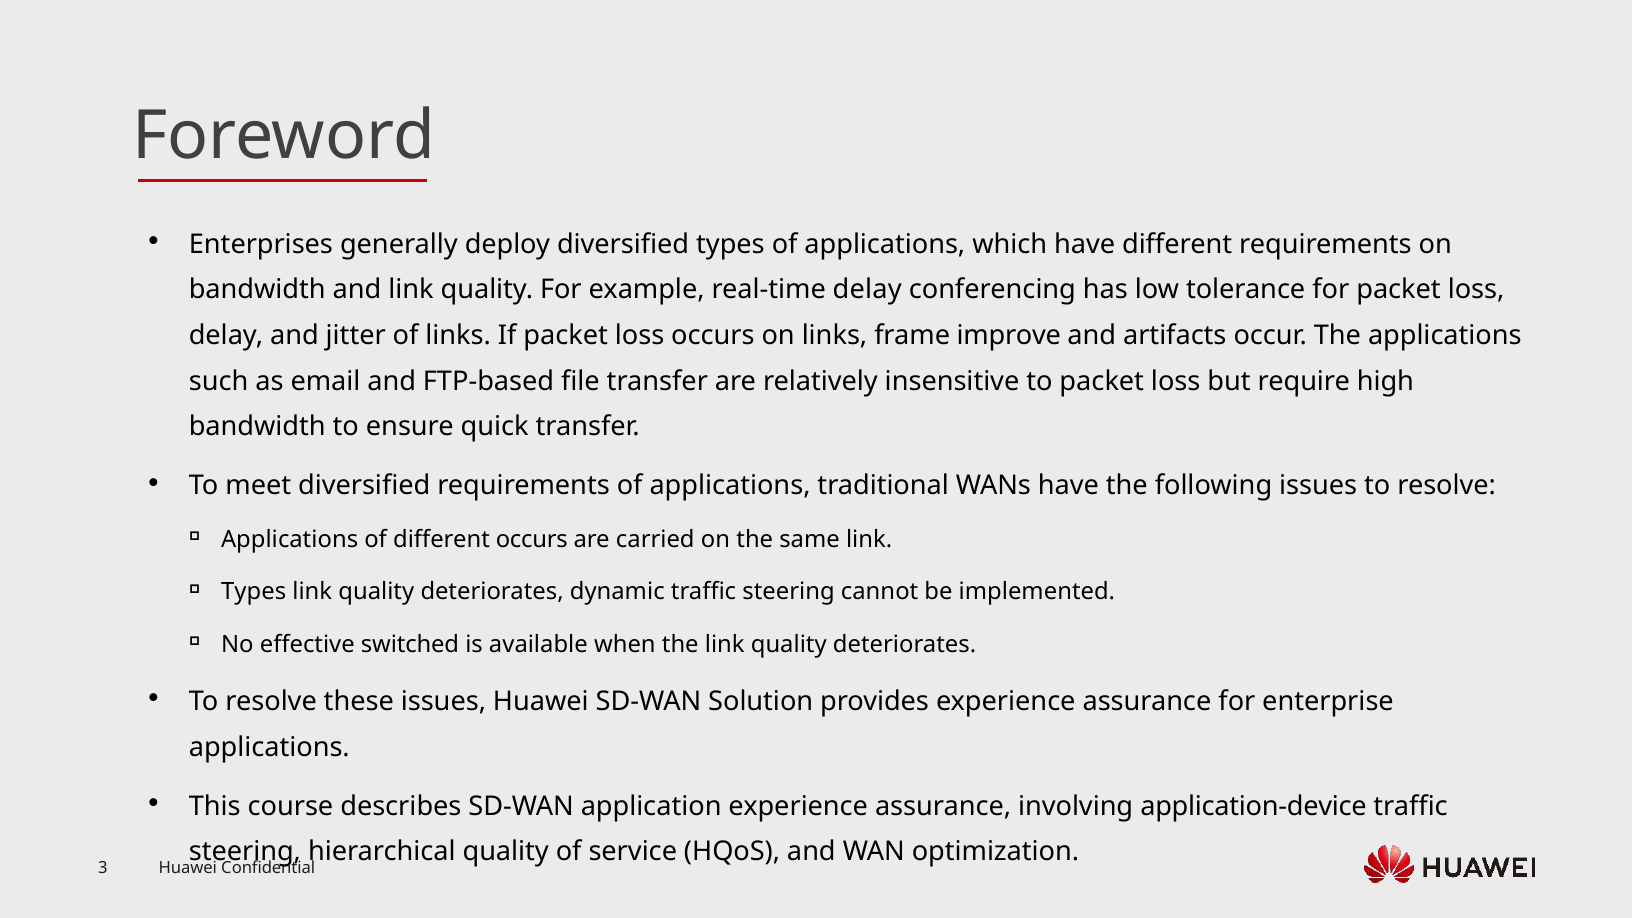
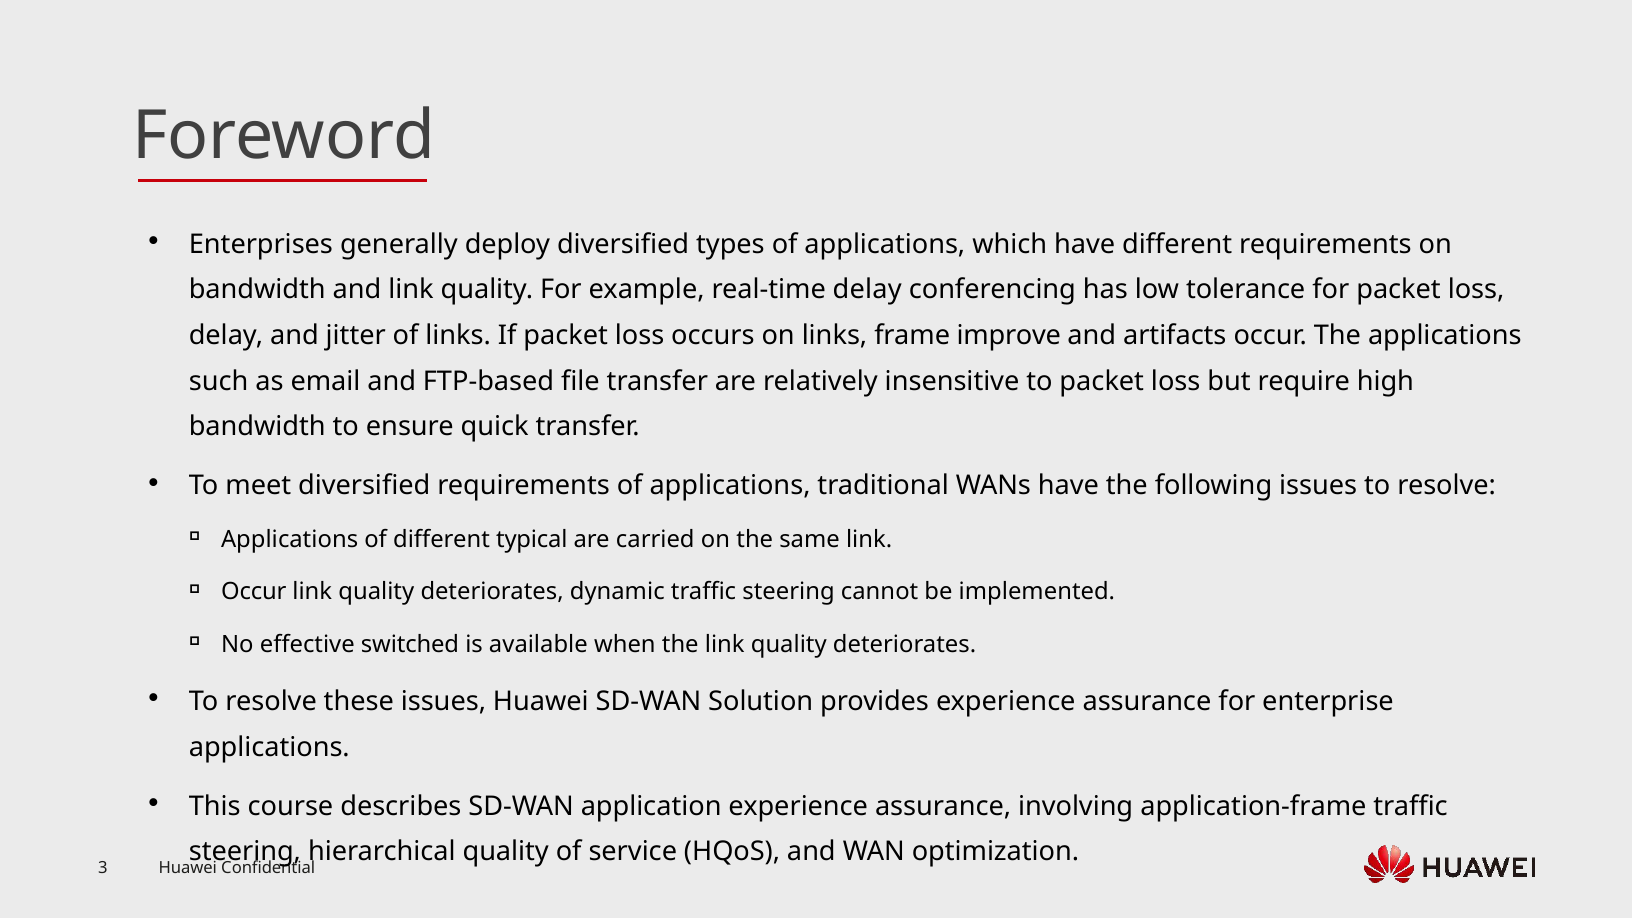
different occurs: occurs -> typical
Types at (254, 592): Types -> Occur
application-device: application-device -> application-frame
